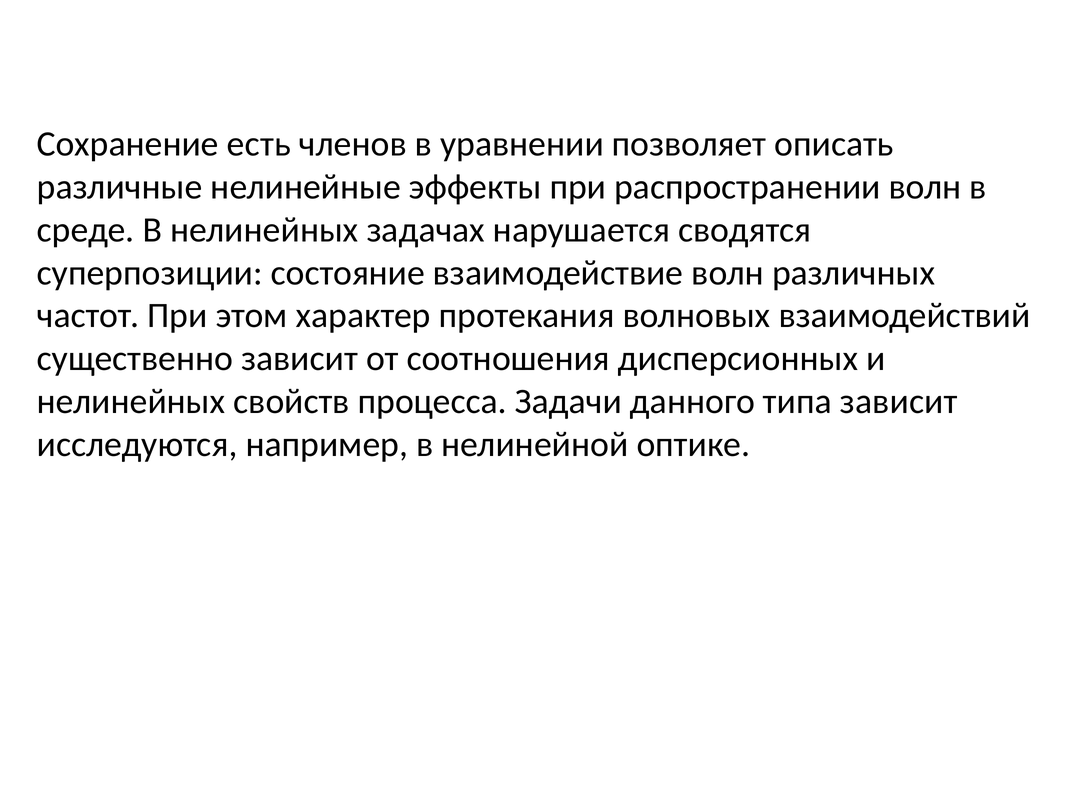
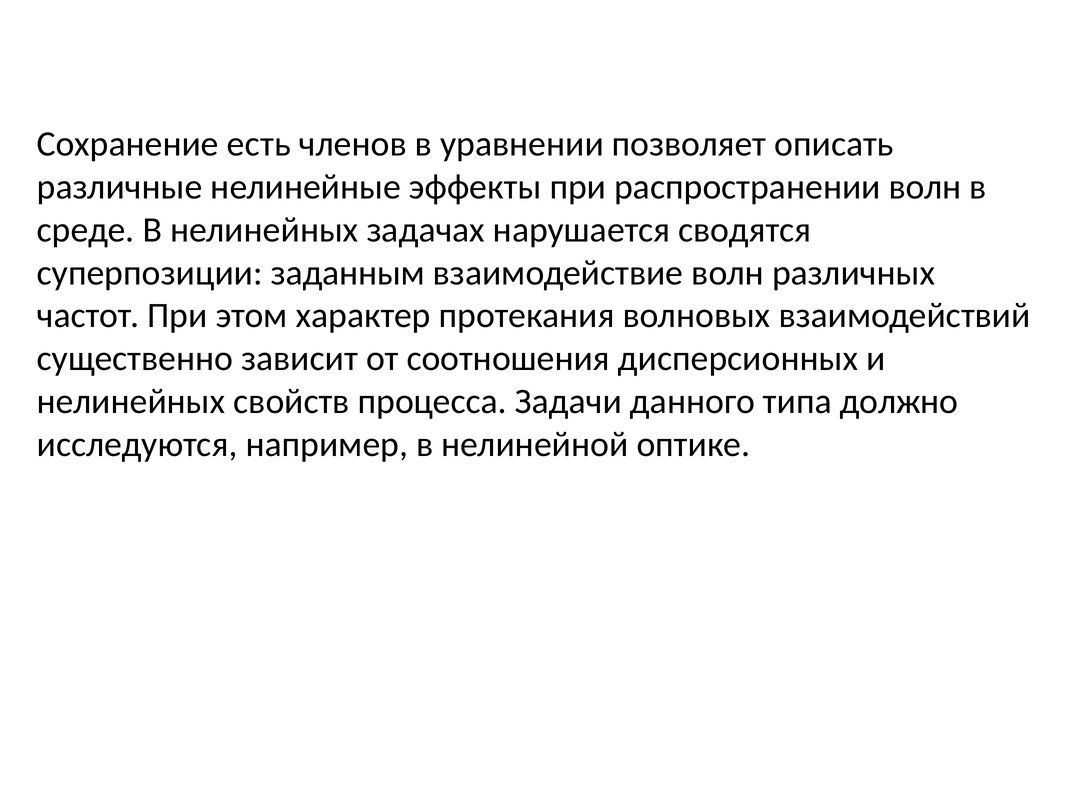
состояние: состояние -> заданным
типа зависит: зависит -> должно
